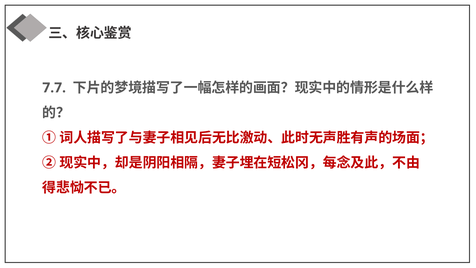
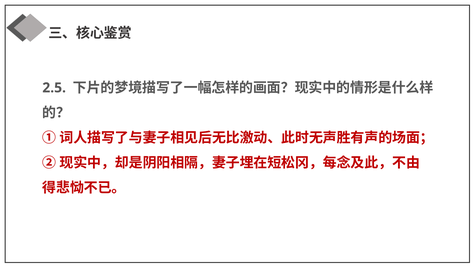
7.7: 7.7 -> 2.5
